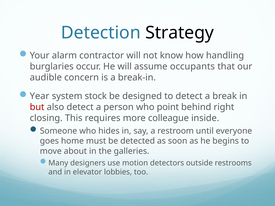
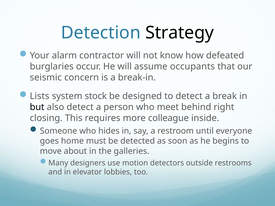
handling: handling -> defeated
audible: audible -> seismic
Year: Year -> Lists
but colour: red -> black
point: point -> meet
